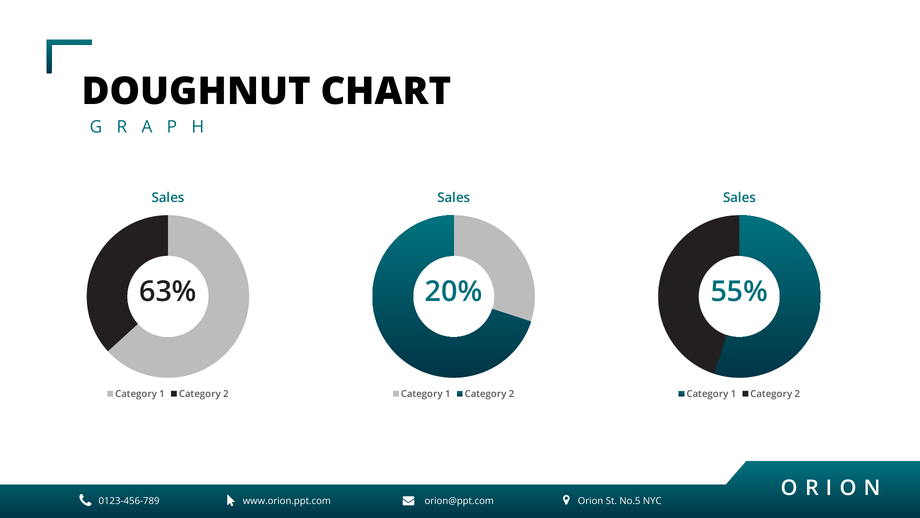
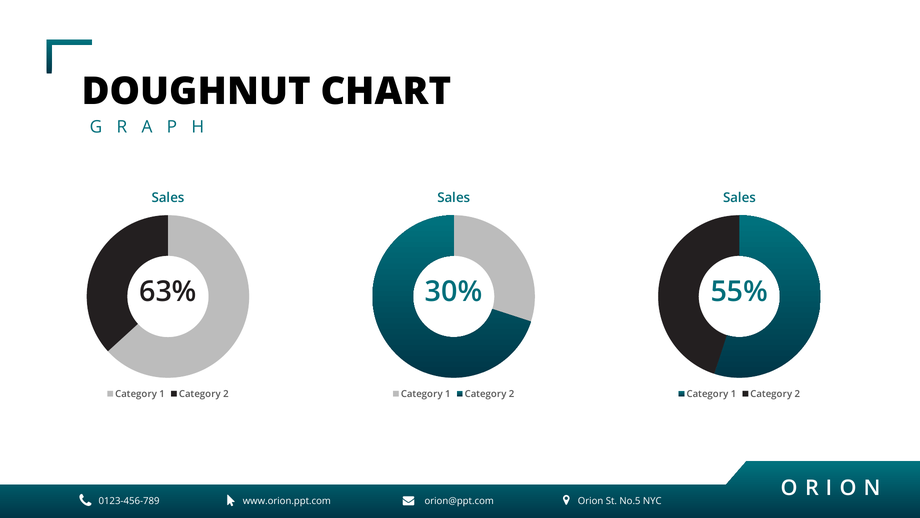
20%: 20% -> 30%
